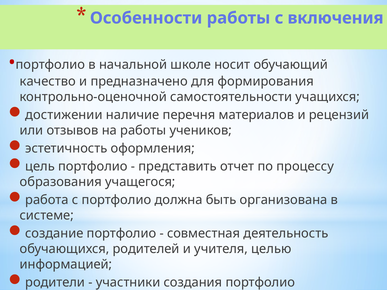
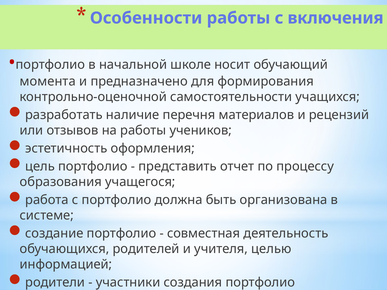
качество: качество -> момента
достижении: достижении -> разработать
